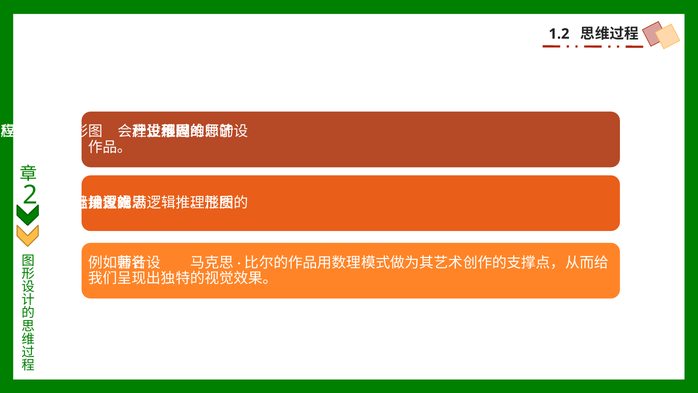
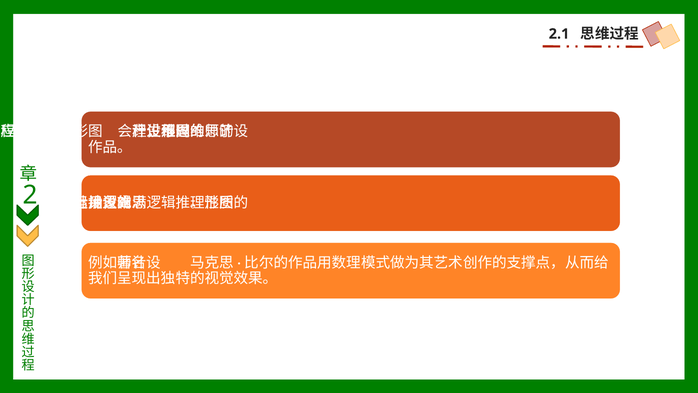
1.2: 1.2 -> 2.1
